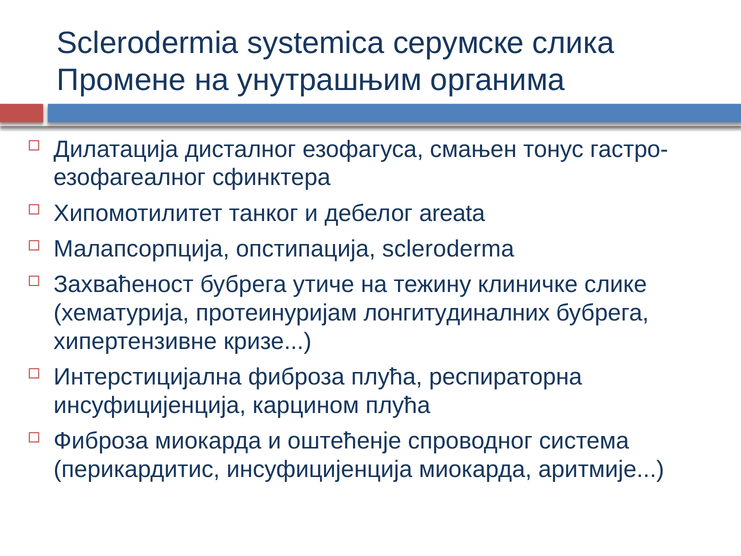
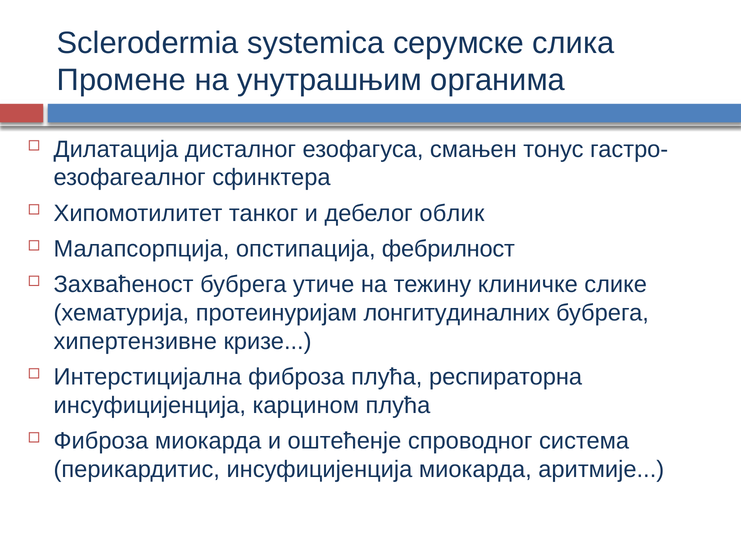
areata: areata -> облик
scleroderma: scleroderma -> фебрилност
